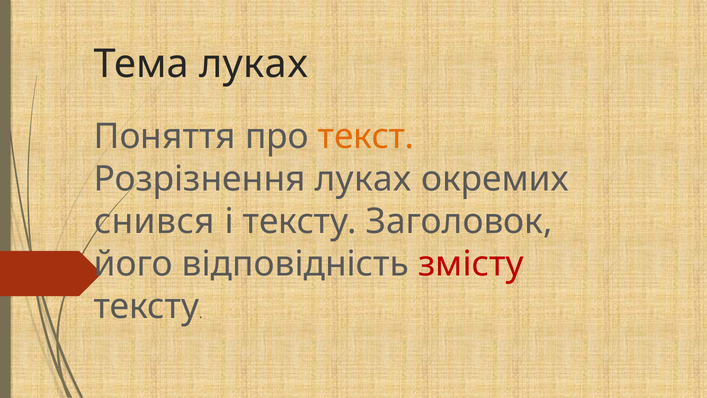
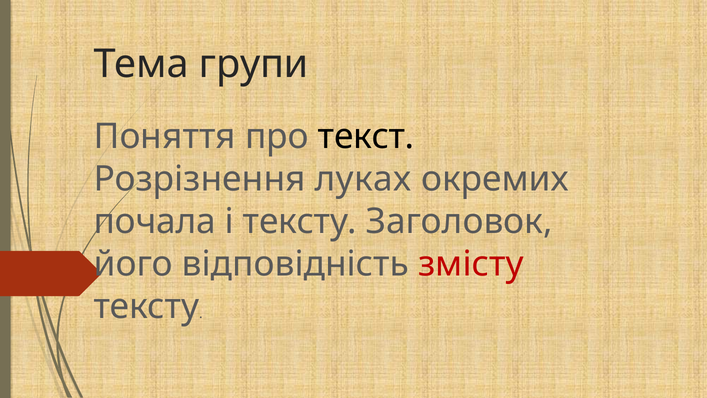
Тема луках: луках -> групи
текст colour: orange -> black
снився: снився -> почала
